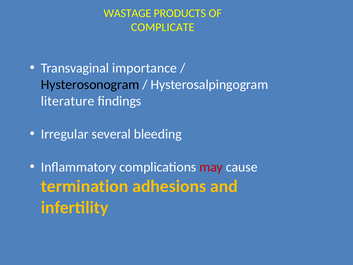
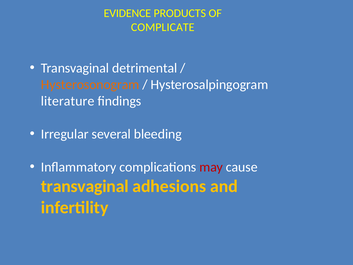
WASTAGE: WASTAGE -> EVIDENCE
importance: importance -> detrimental
Hysterosonogram colour: black -> orange
termination at (85, 186): termination -> transvaginal
